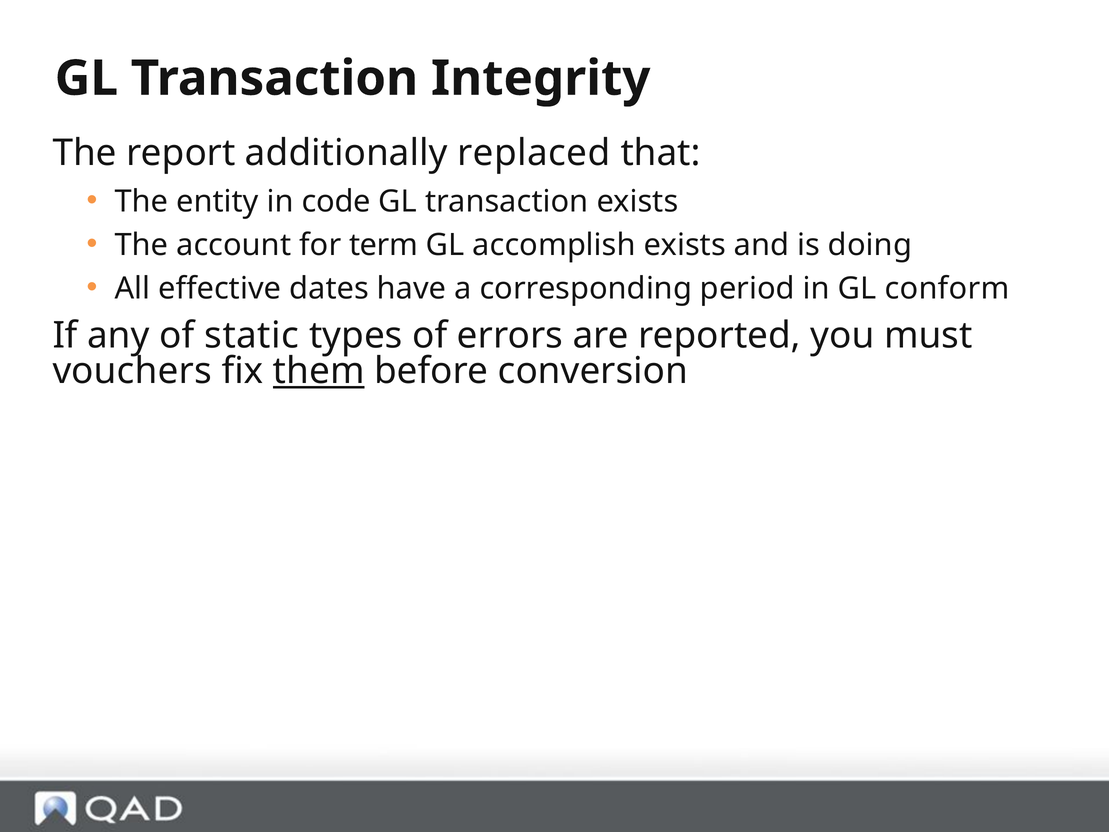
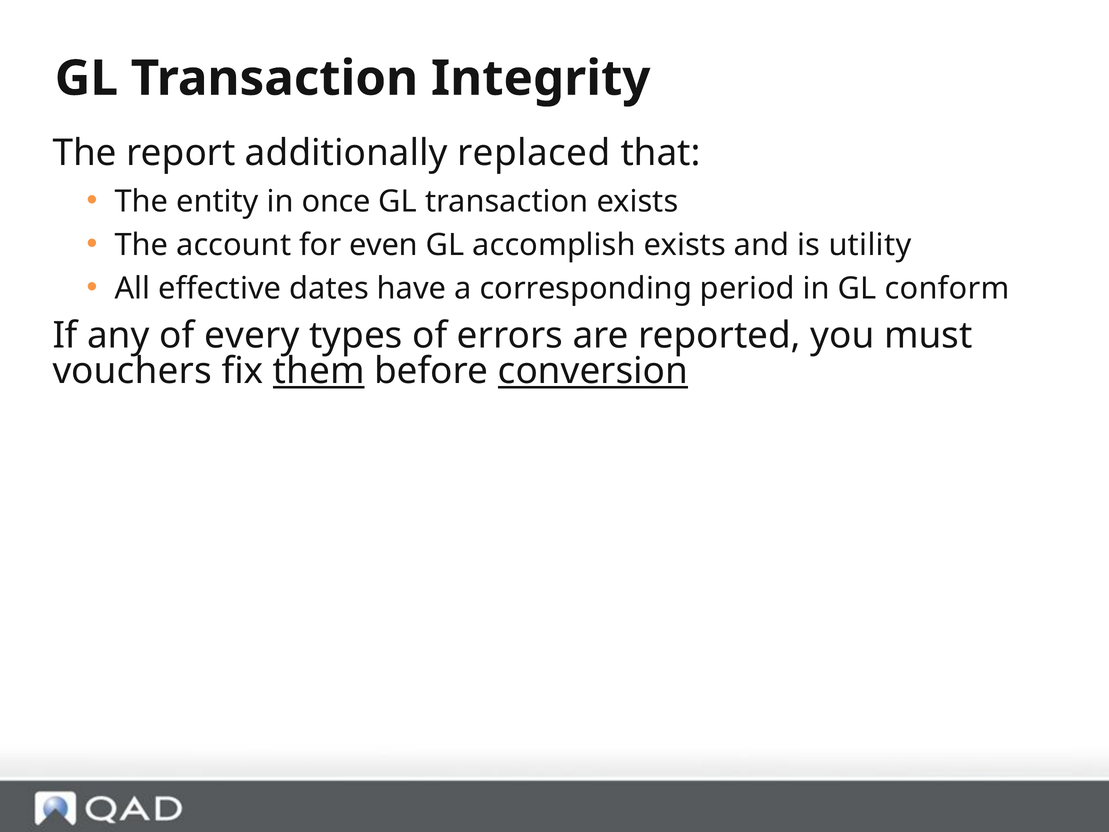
code: code -> once
term: term -> even
doing: doing -> utility
static: static -> every
conversion underline: none -> present
